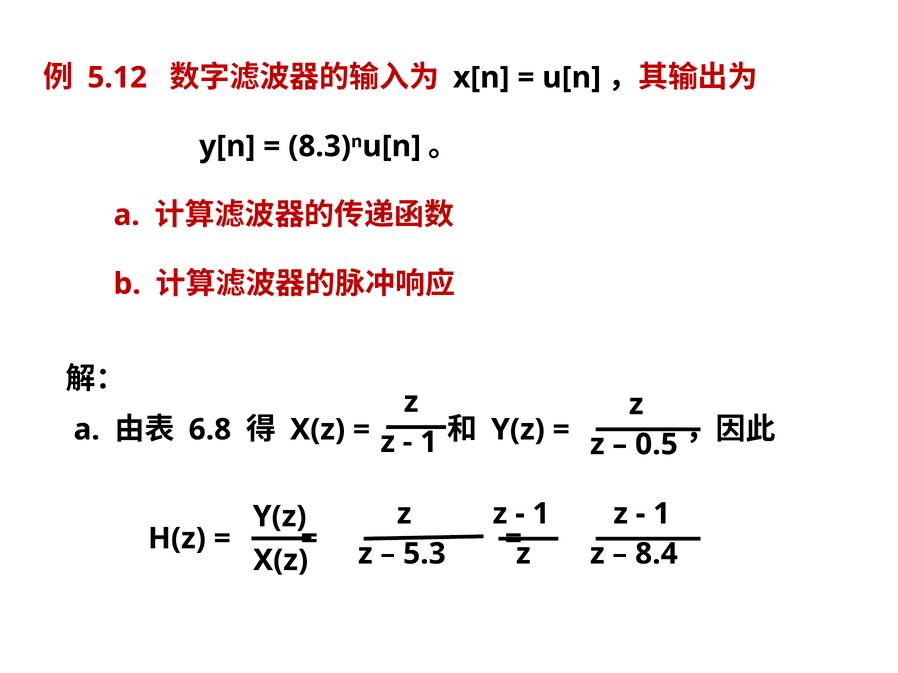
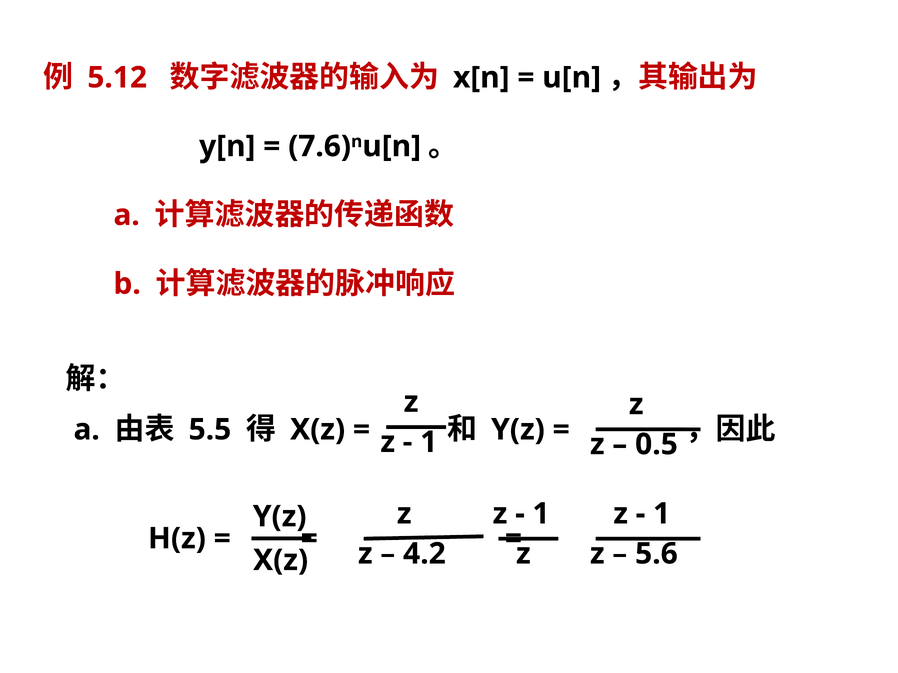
8.3: 8.3 -> 7.6
6.8: 6.8 -> 5.5
5.3: 5.3 -> 4.2
8.4: 8.4 -> 5.6
